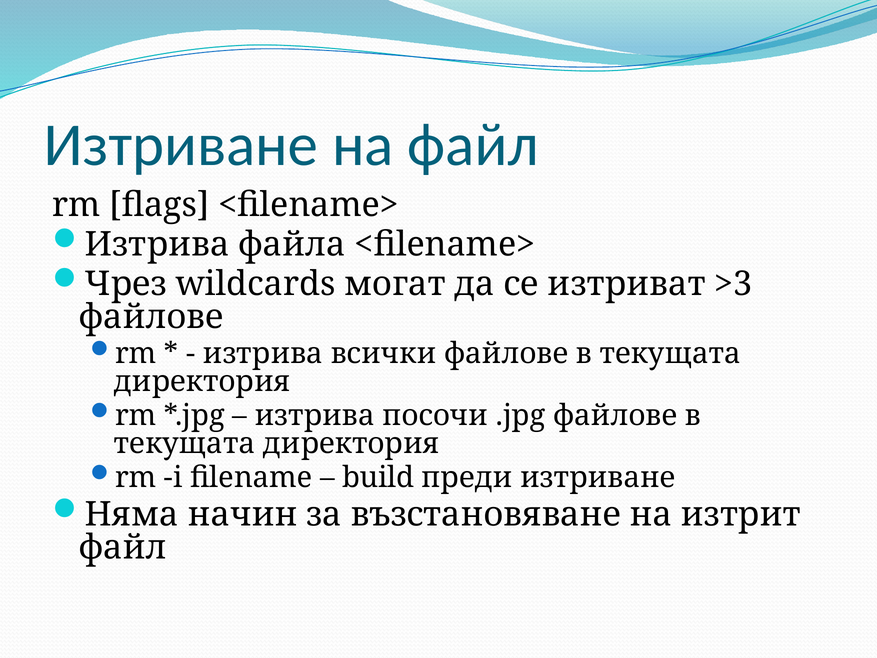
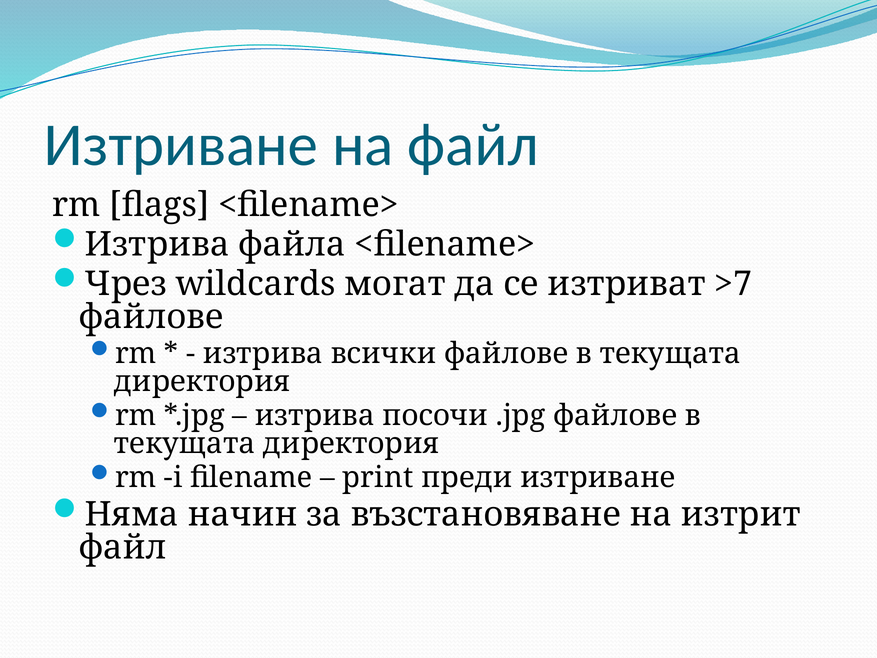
>3: >3 -> >7
build: build -> print
